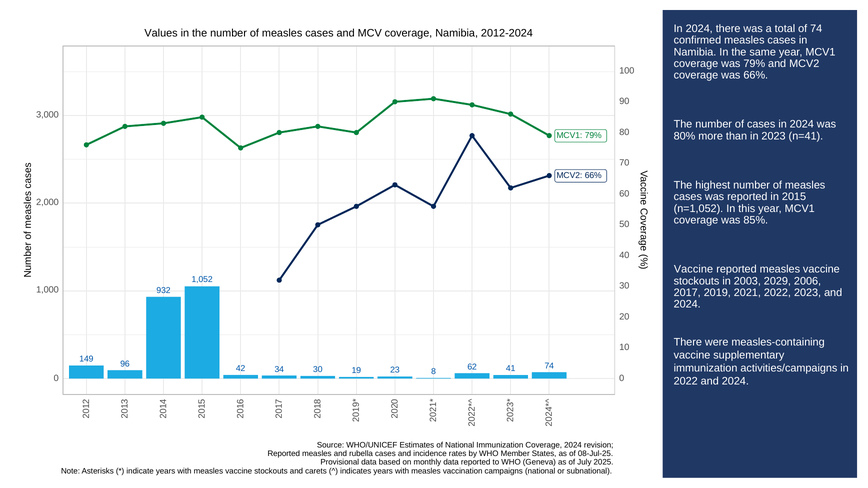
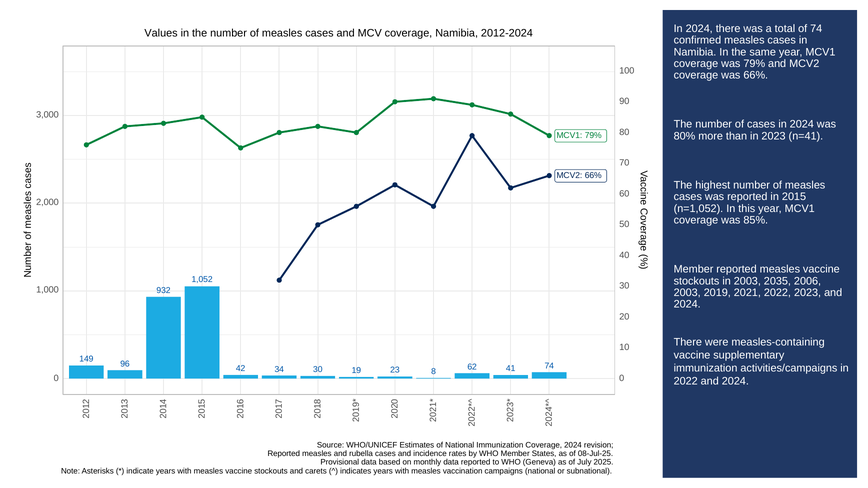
Vaccine at (693, 269): Vaccine -> Member
2029: 2029 -> 2035
2017 at (687, 293): 2017 -> 2003
